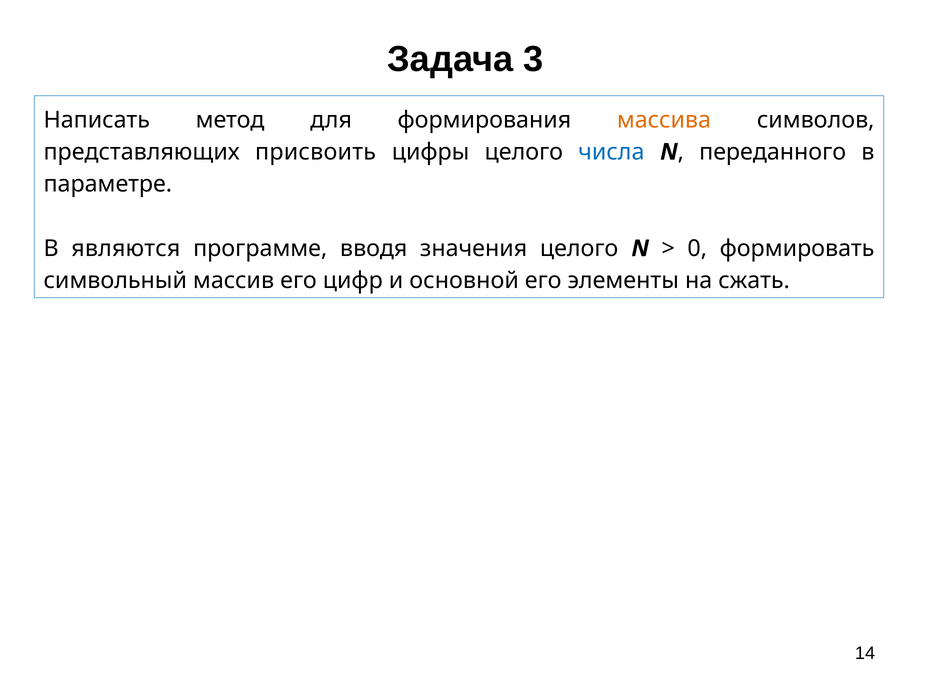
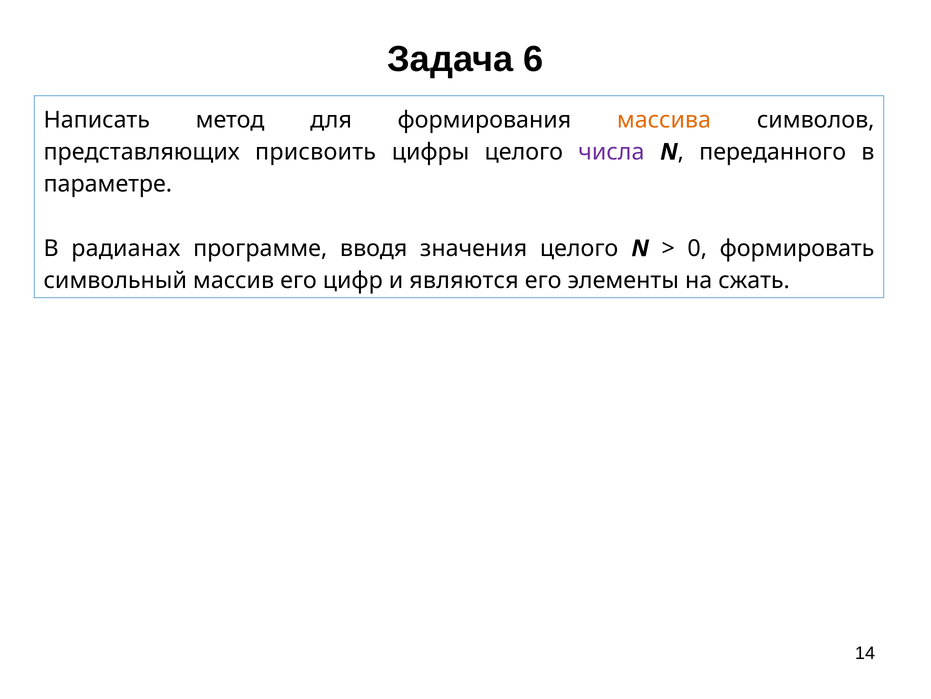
3: 3 -> 6
числа colour: blue -> purple
являются: являются -> радианах
основной: основной -> являются
